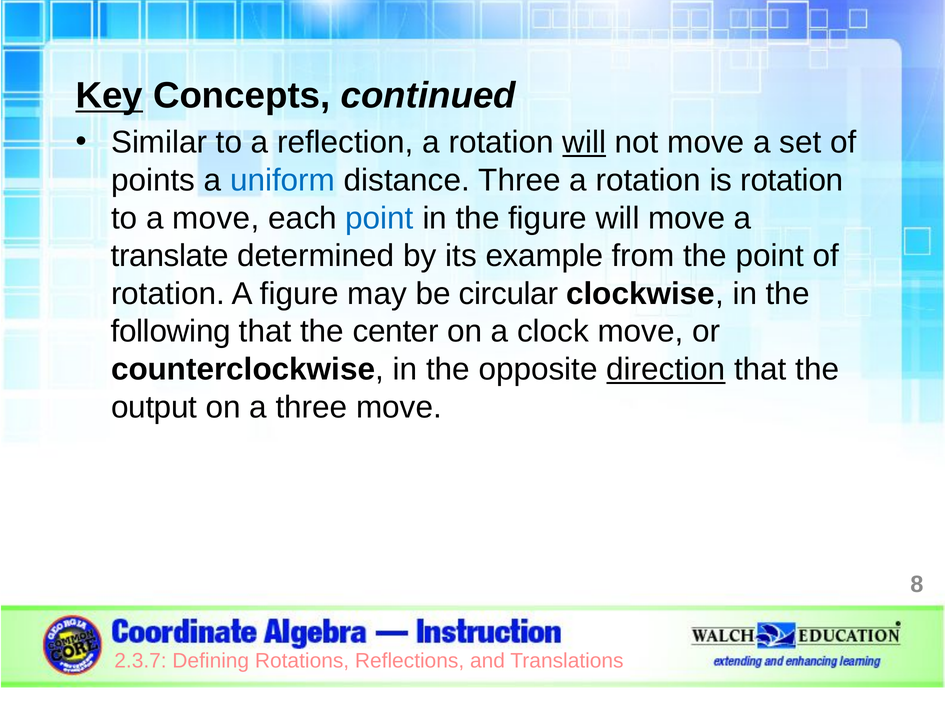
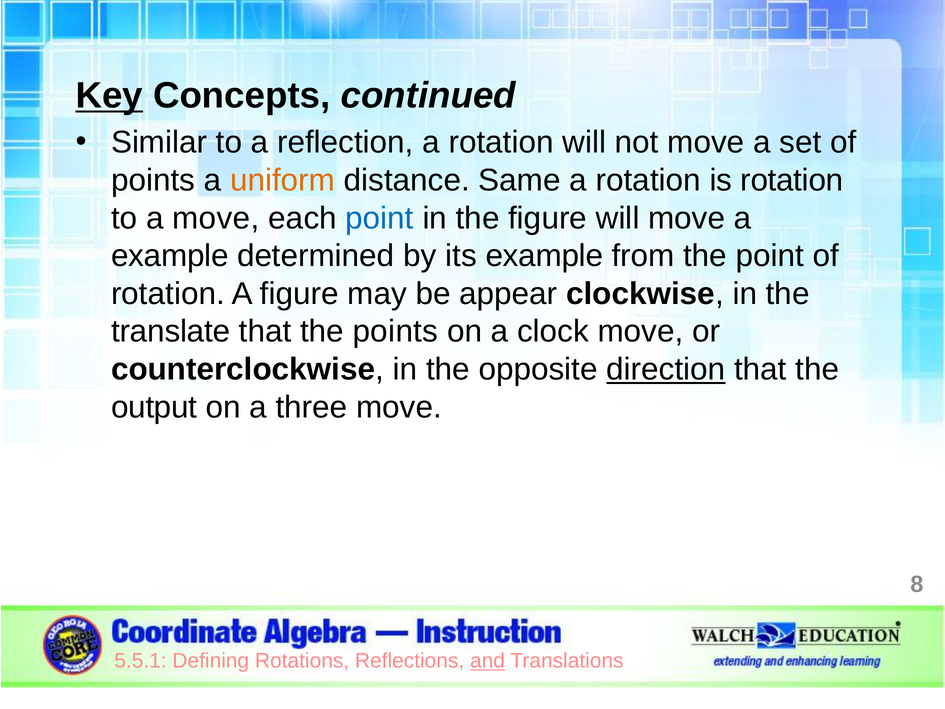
will at (584, 142) underline: present -> none
uniform colour: blue -> orange
distance Three: Three -> Same
translate at (170, 256): translate -> example
circular: circular -> appear
following: following -> translate
the center: center -> points
2.3.7: 2.3.7 -> 5.5.1
and underline: none -> present
